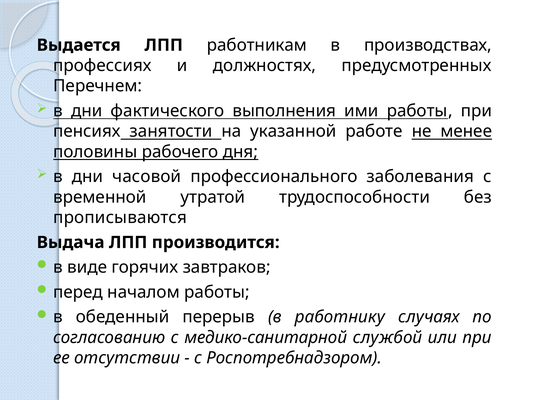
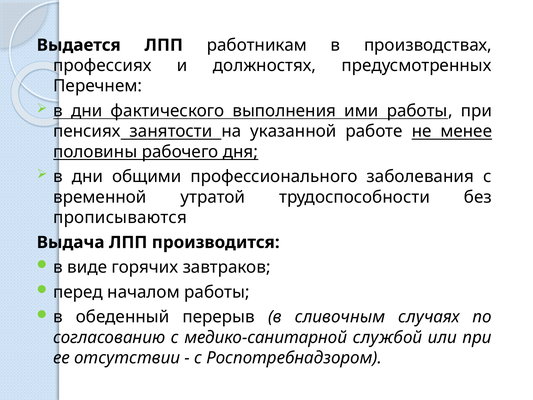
часовой: часовой -> общими
работнику: работнику -> сливочным
